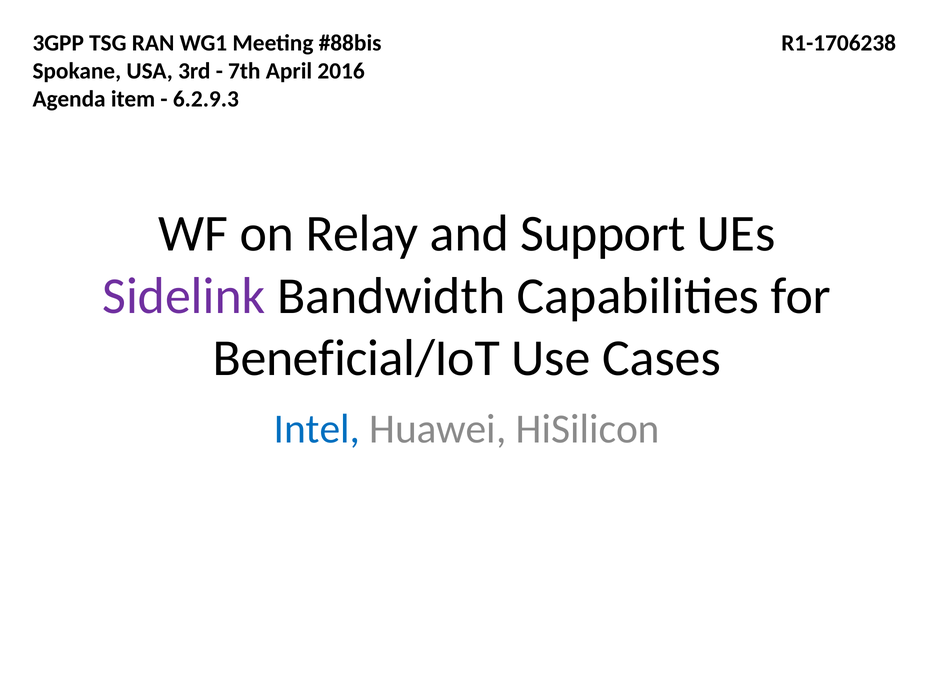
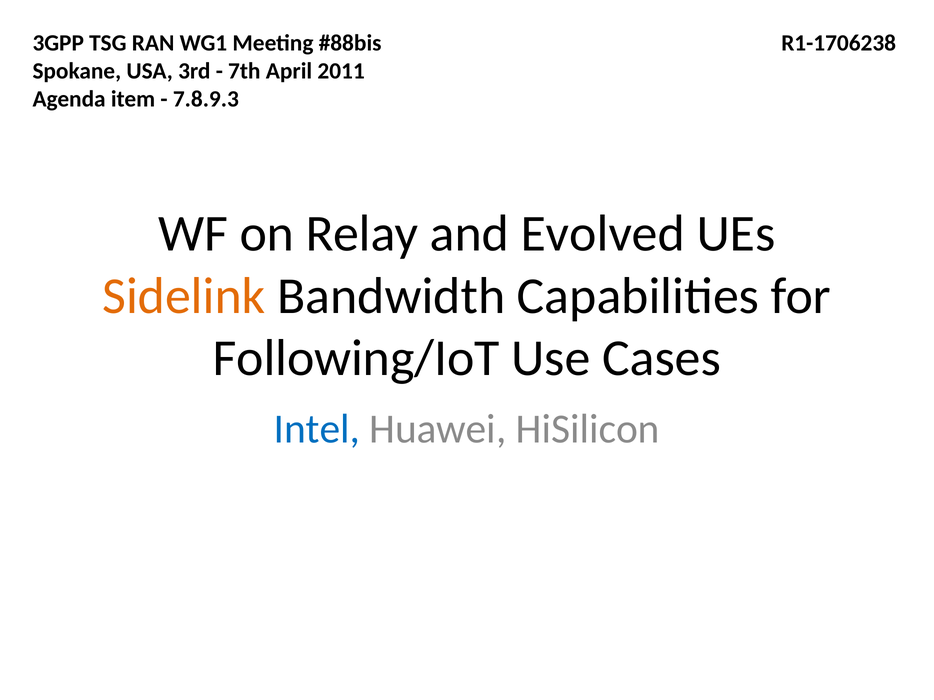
2016: 2016 -> 2011
6.2.9.3: 6.2.9.3 -> 7.8.9.3
Support: Support -> Evolved
Sidelink colour: purple -> orange
Beneficial/IoT: Beneficial/IoT -> Following/IoT
